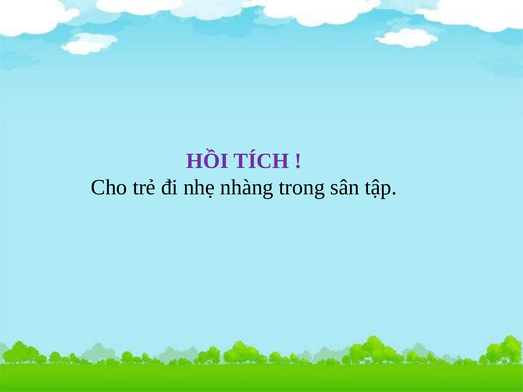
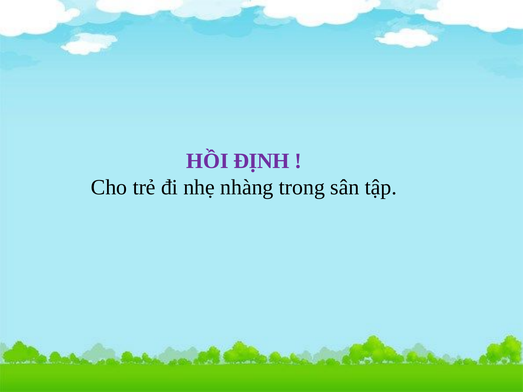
TÍCH: TÍCH -> ĐỊNH
